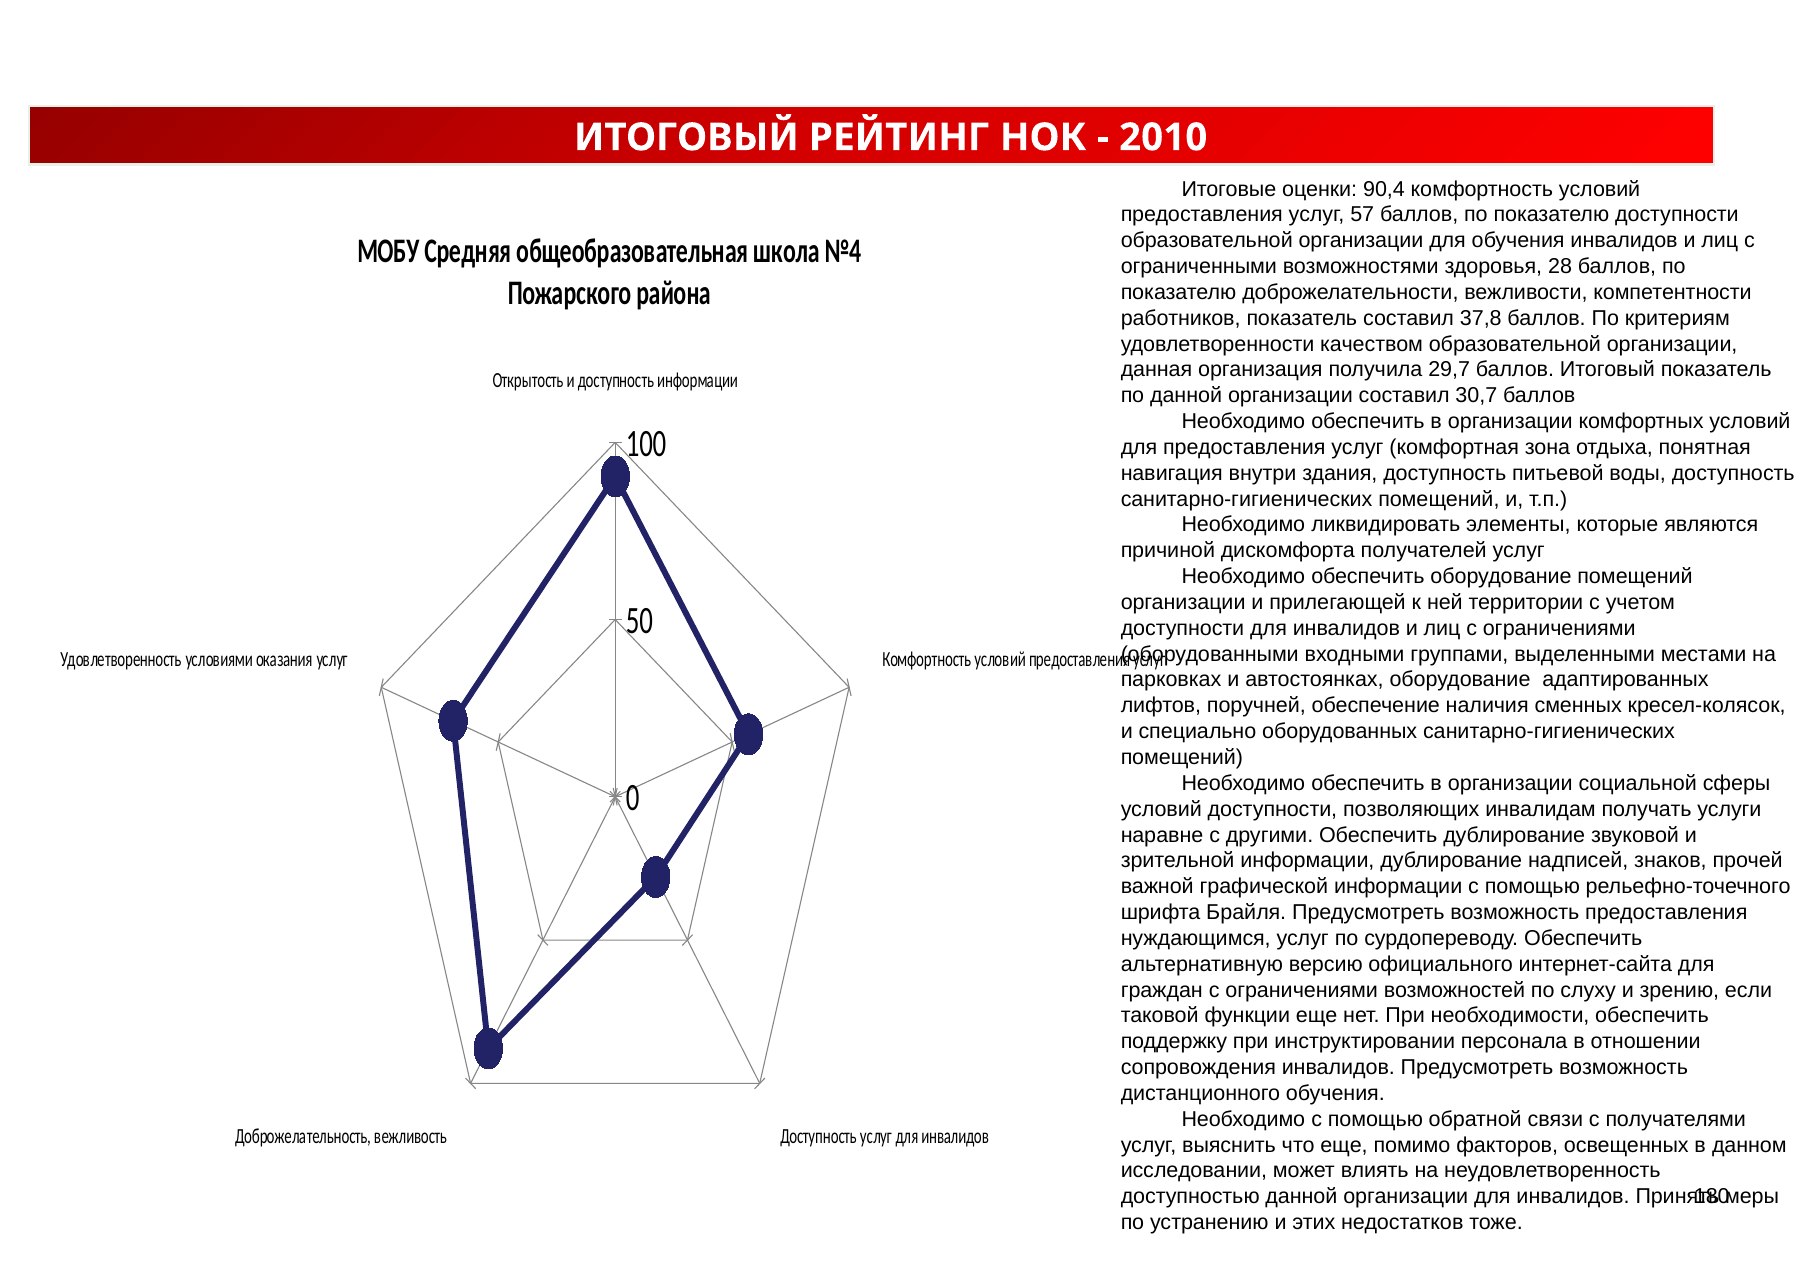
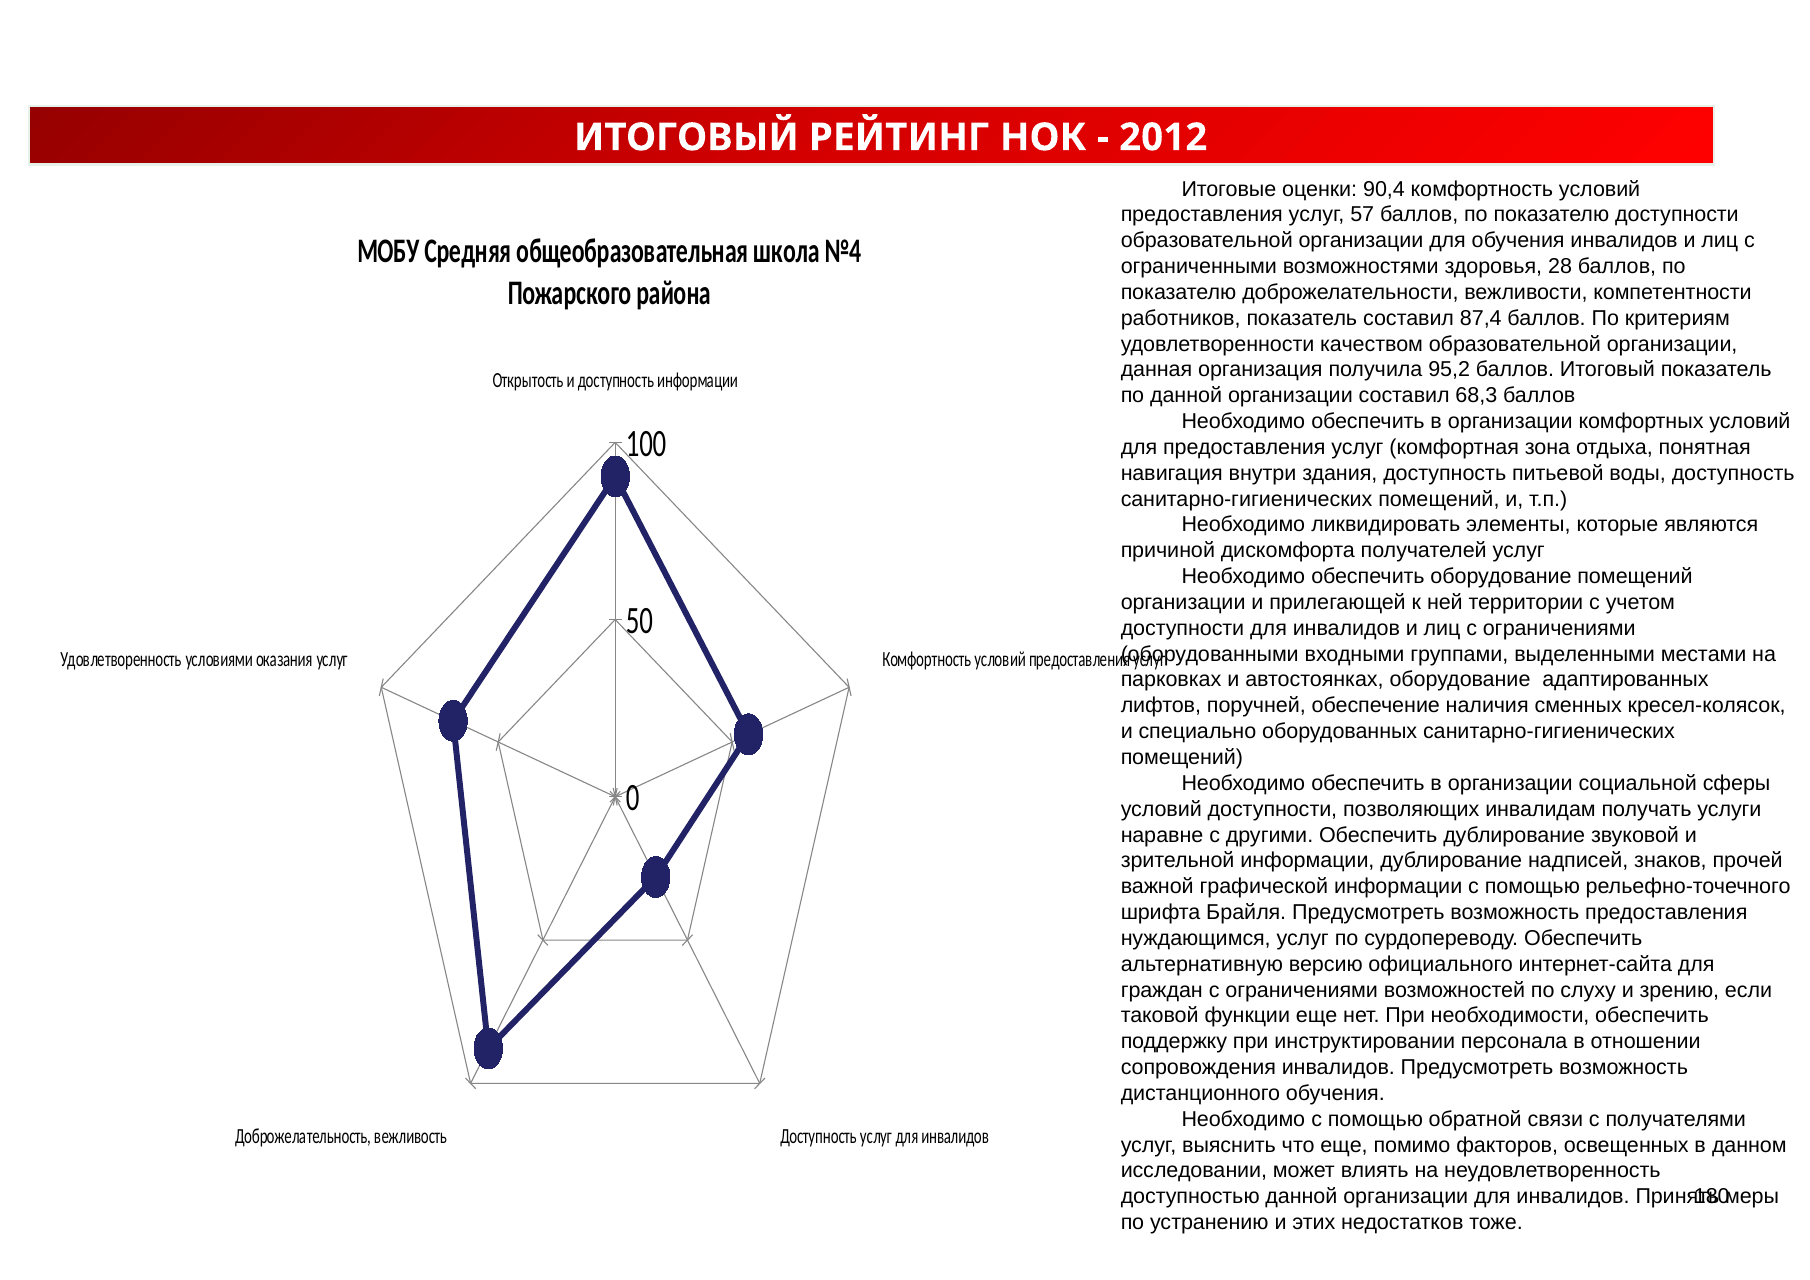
2010: 2010 -> 2012
37,8: 37,8 -> 87,4
29,7: 29,7 -> 95,2
30,7: 30,7 -> 68,3
